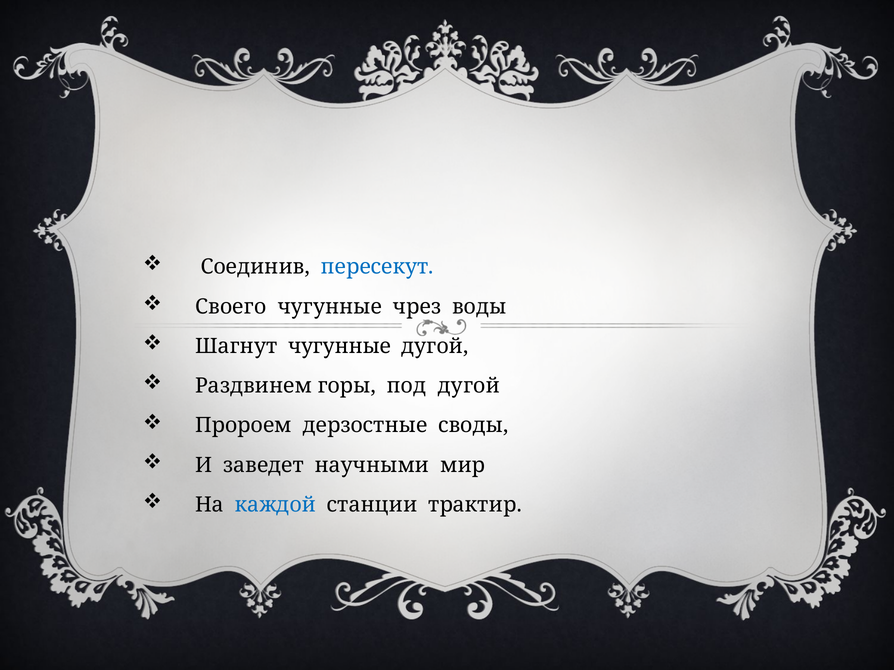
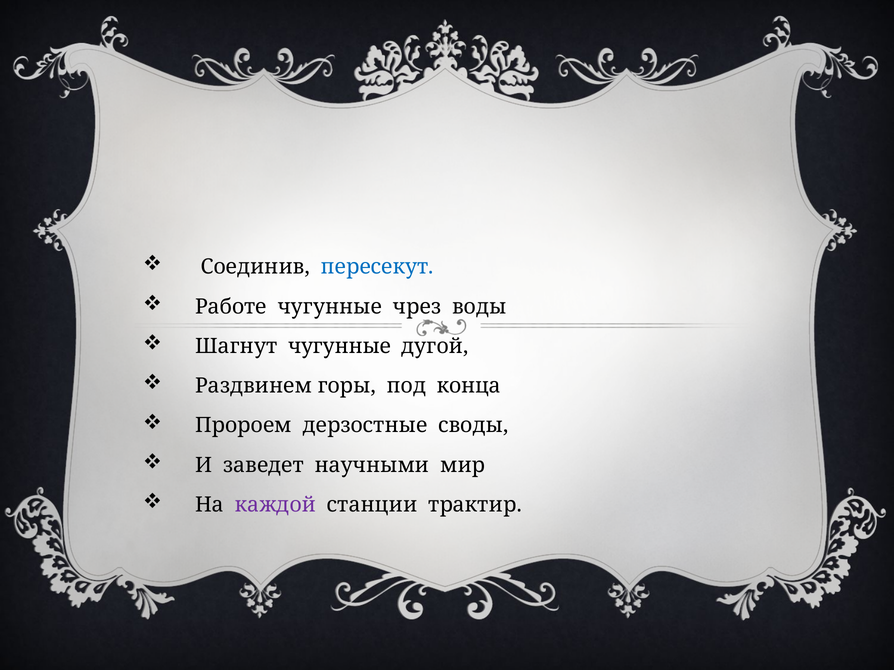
Своего: Своего -> Работе
под дугой: дугой -> конца
каждой colour: blue -> purple
